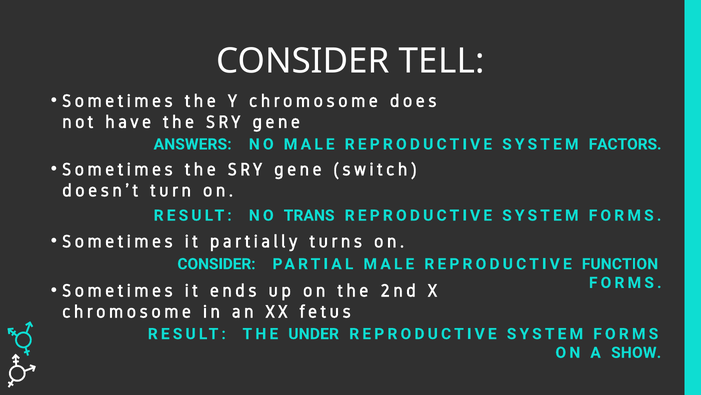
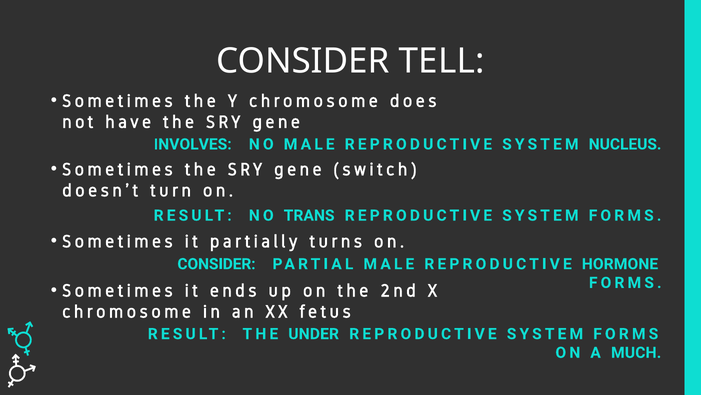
ANSWERS: ANSWERS -> INVOLVES
FACTORS: FACTORS -> NUCLEUS
FUNCTION: FUNCTION -> HORMONE
SHOW: SHOW -> MUCH
